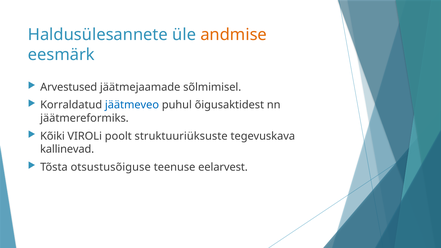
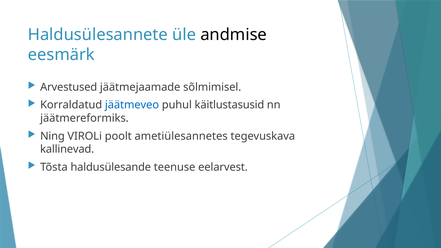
andmise colour: orange -> black
õigusaktidest: õigusaktidest -> käitlustasusid
Kõiki: Kõiki -> Ning
struktuuriüksuste: struktuuriüksuste -> ametiülesannetes
otsustusõiguse: otsustusõiguse -> haldusülesande
